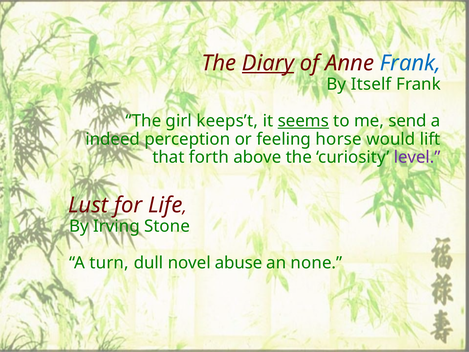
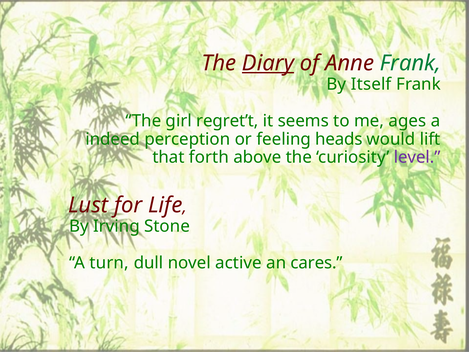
Frank at (410, 63) colour: blue -> green
keeps’t: keeps’t -> regret’t
seems underline: present -> none
send: send -> ages
horse: horse -> heads
abuse: abuse -> active
none: none -> cares
